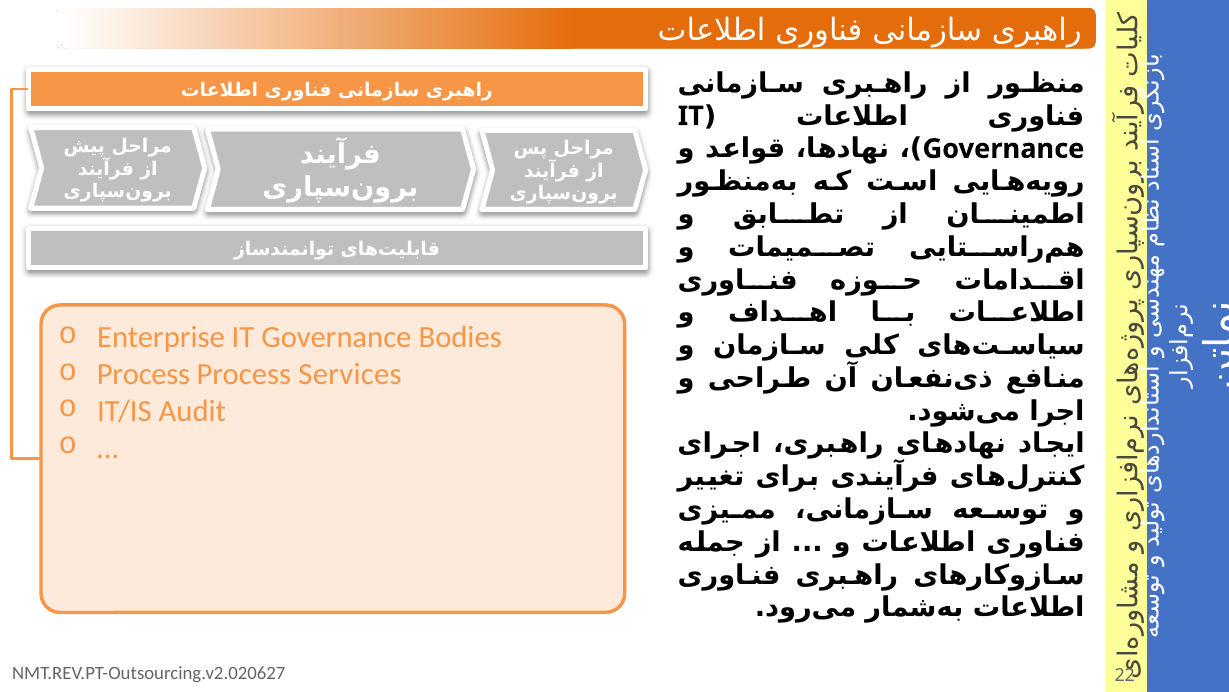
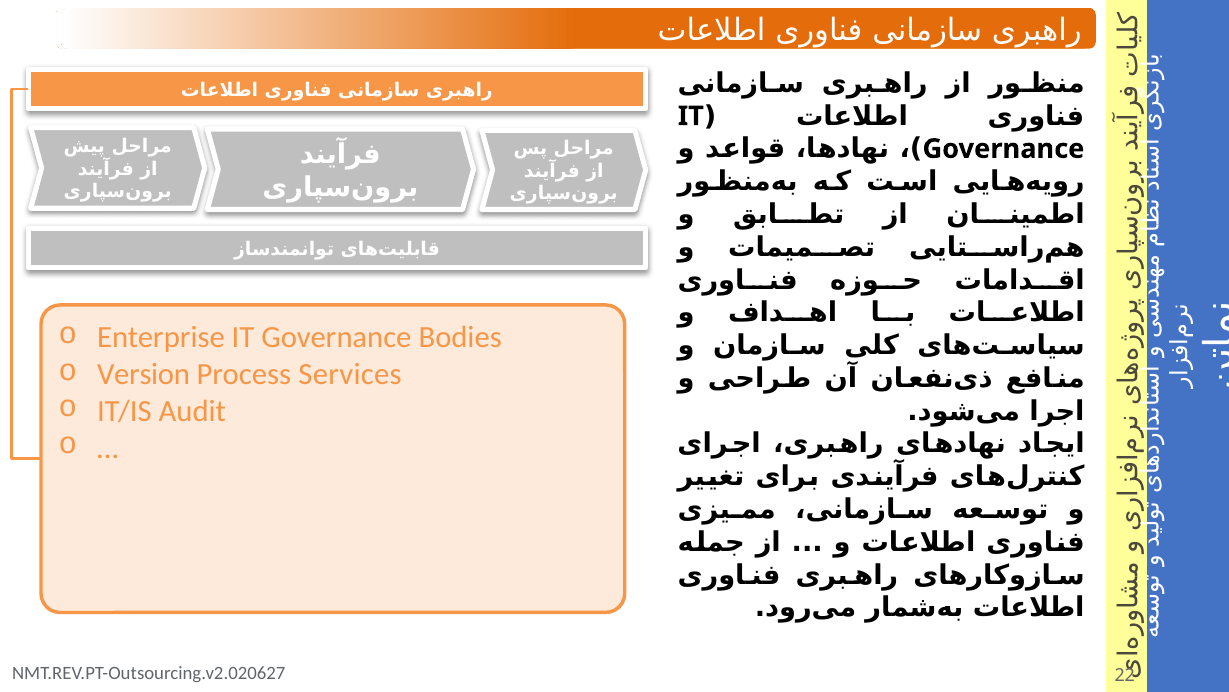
Process at (144, 374): Process -> Version
